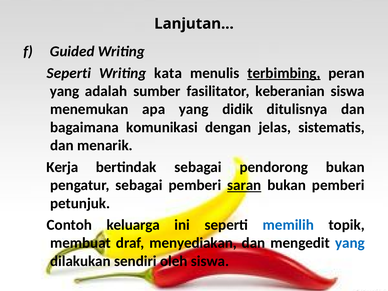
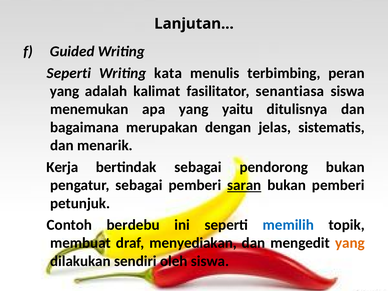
terbimbing underline: present -> none
sumber: sumber -> kalimat
keberanian: keberanian -> senantiasa
didik: didik -> yaitu
komunikasi: komunikasi -> merupakan
keluarga: keluarga -> berdebu
yang at (350, 243) colour: blue -> orange
